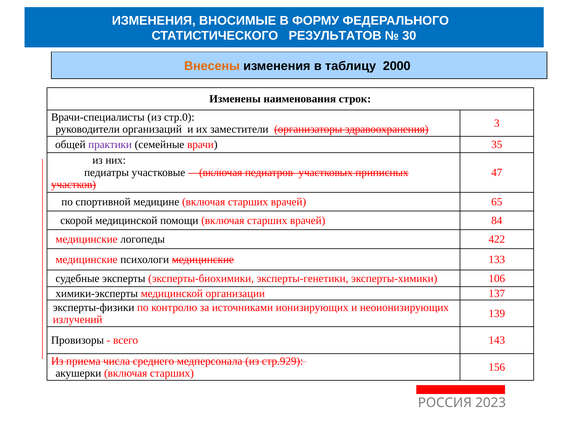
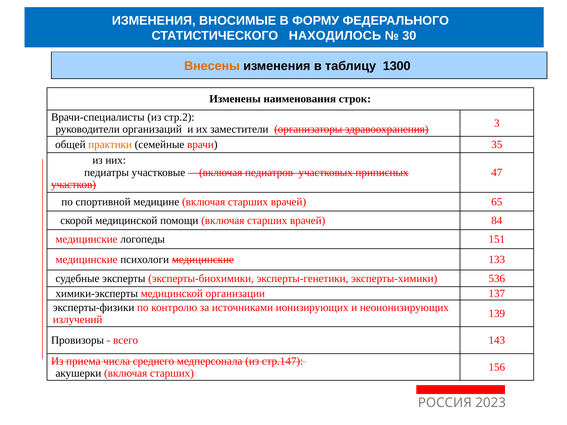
РЕЗУЛЬТАТОВ: РЕЗУЛЬТАТОВ -> НАХОДИЛОСЬ
2000: 2000 -> 1300
стр.0: стр.0 -> стр.2
практики colour: purple -> orange
422: 422 -> 151
106: 106 -> 536
стр.929: стр.929 -> стр.147
